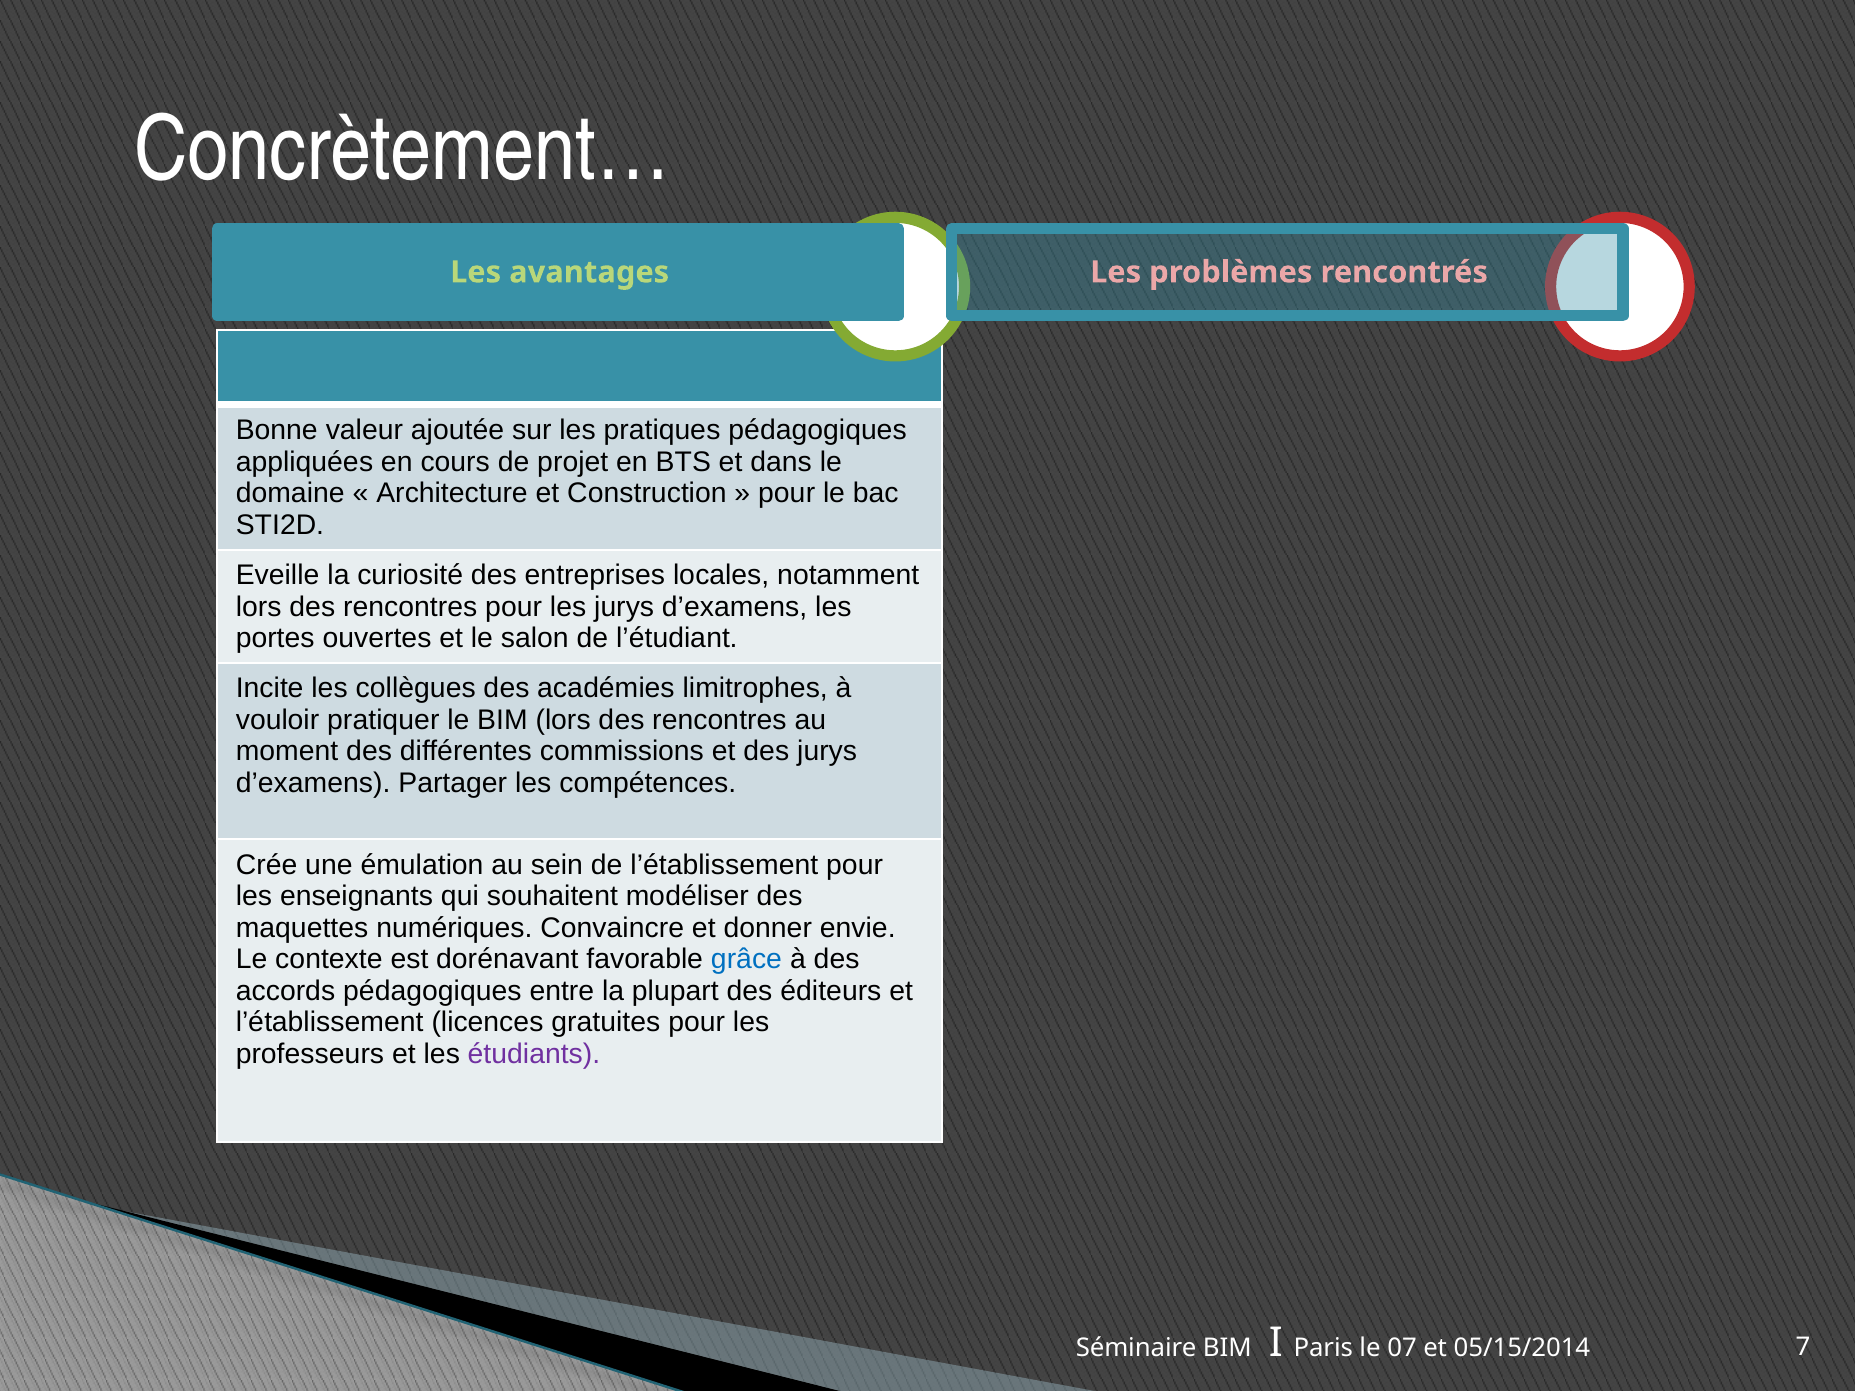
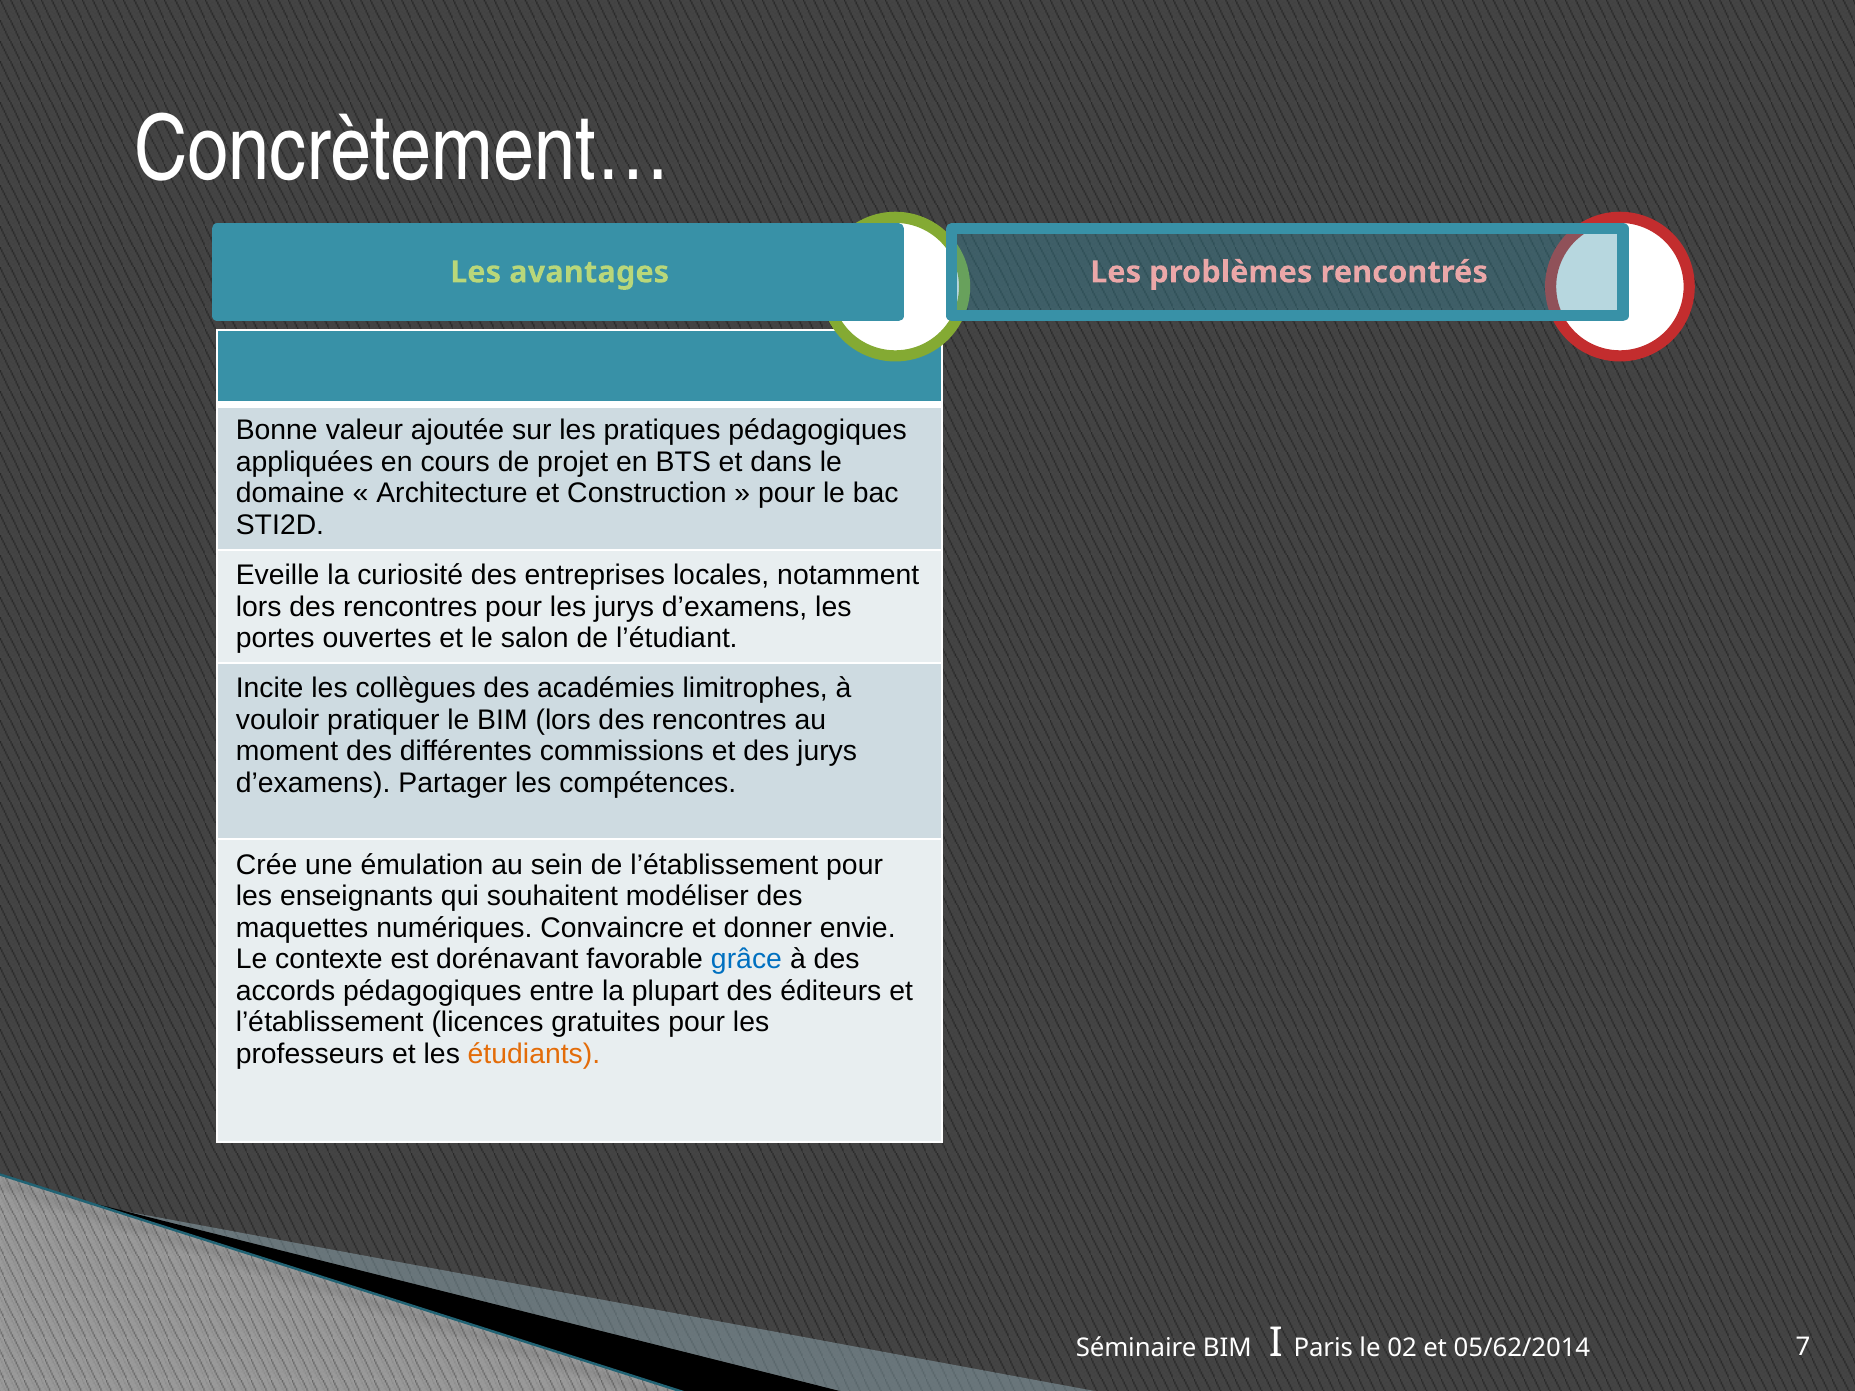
étudiants colour: purple -> orange
07: 07 -> 02
05/15/2014: 05/15/2014 -> 05/62/2014
